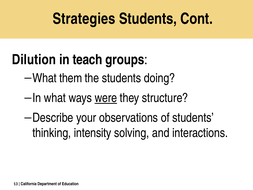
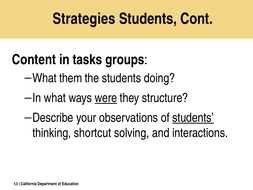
Dilution: Dilution -> Content
teach: teach -> tasks
students at (193, 118) underline: none -> present
intensity: intensity -> shortcut
